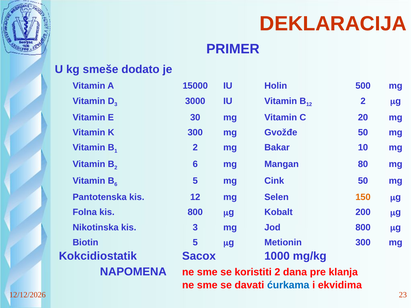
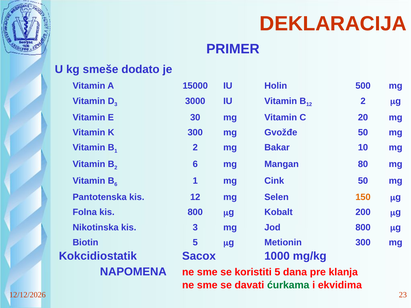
6 5: 5 -> 1
koristiti 2: 2 -> 5
ćurkama colour: blue -> green
